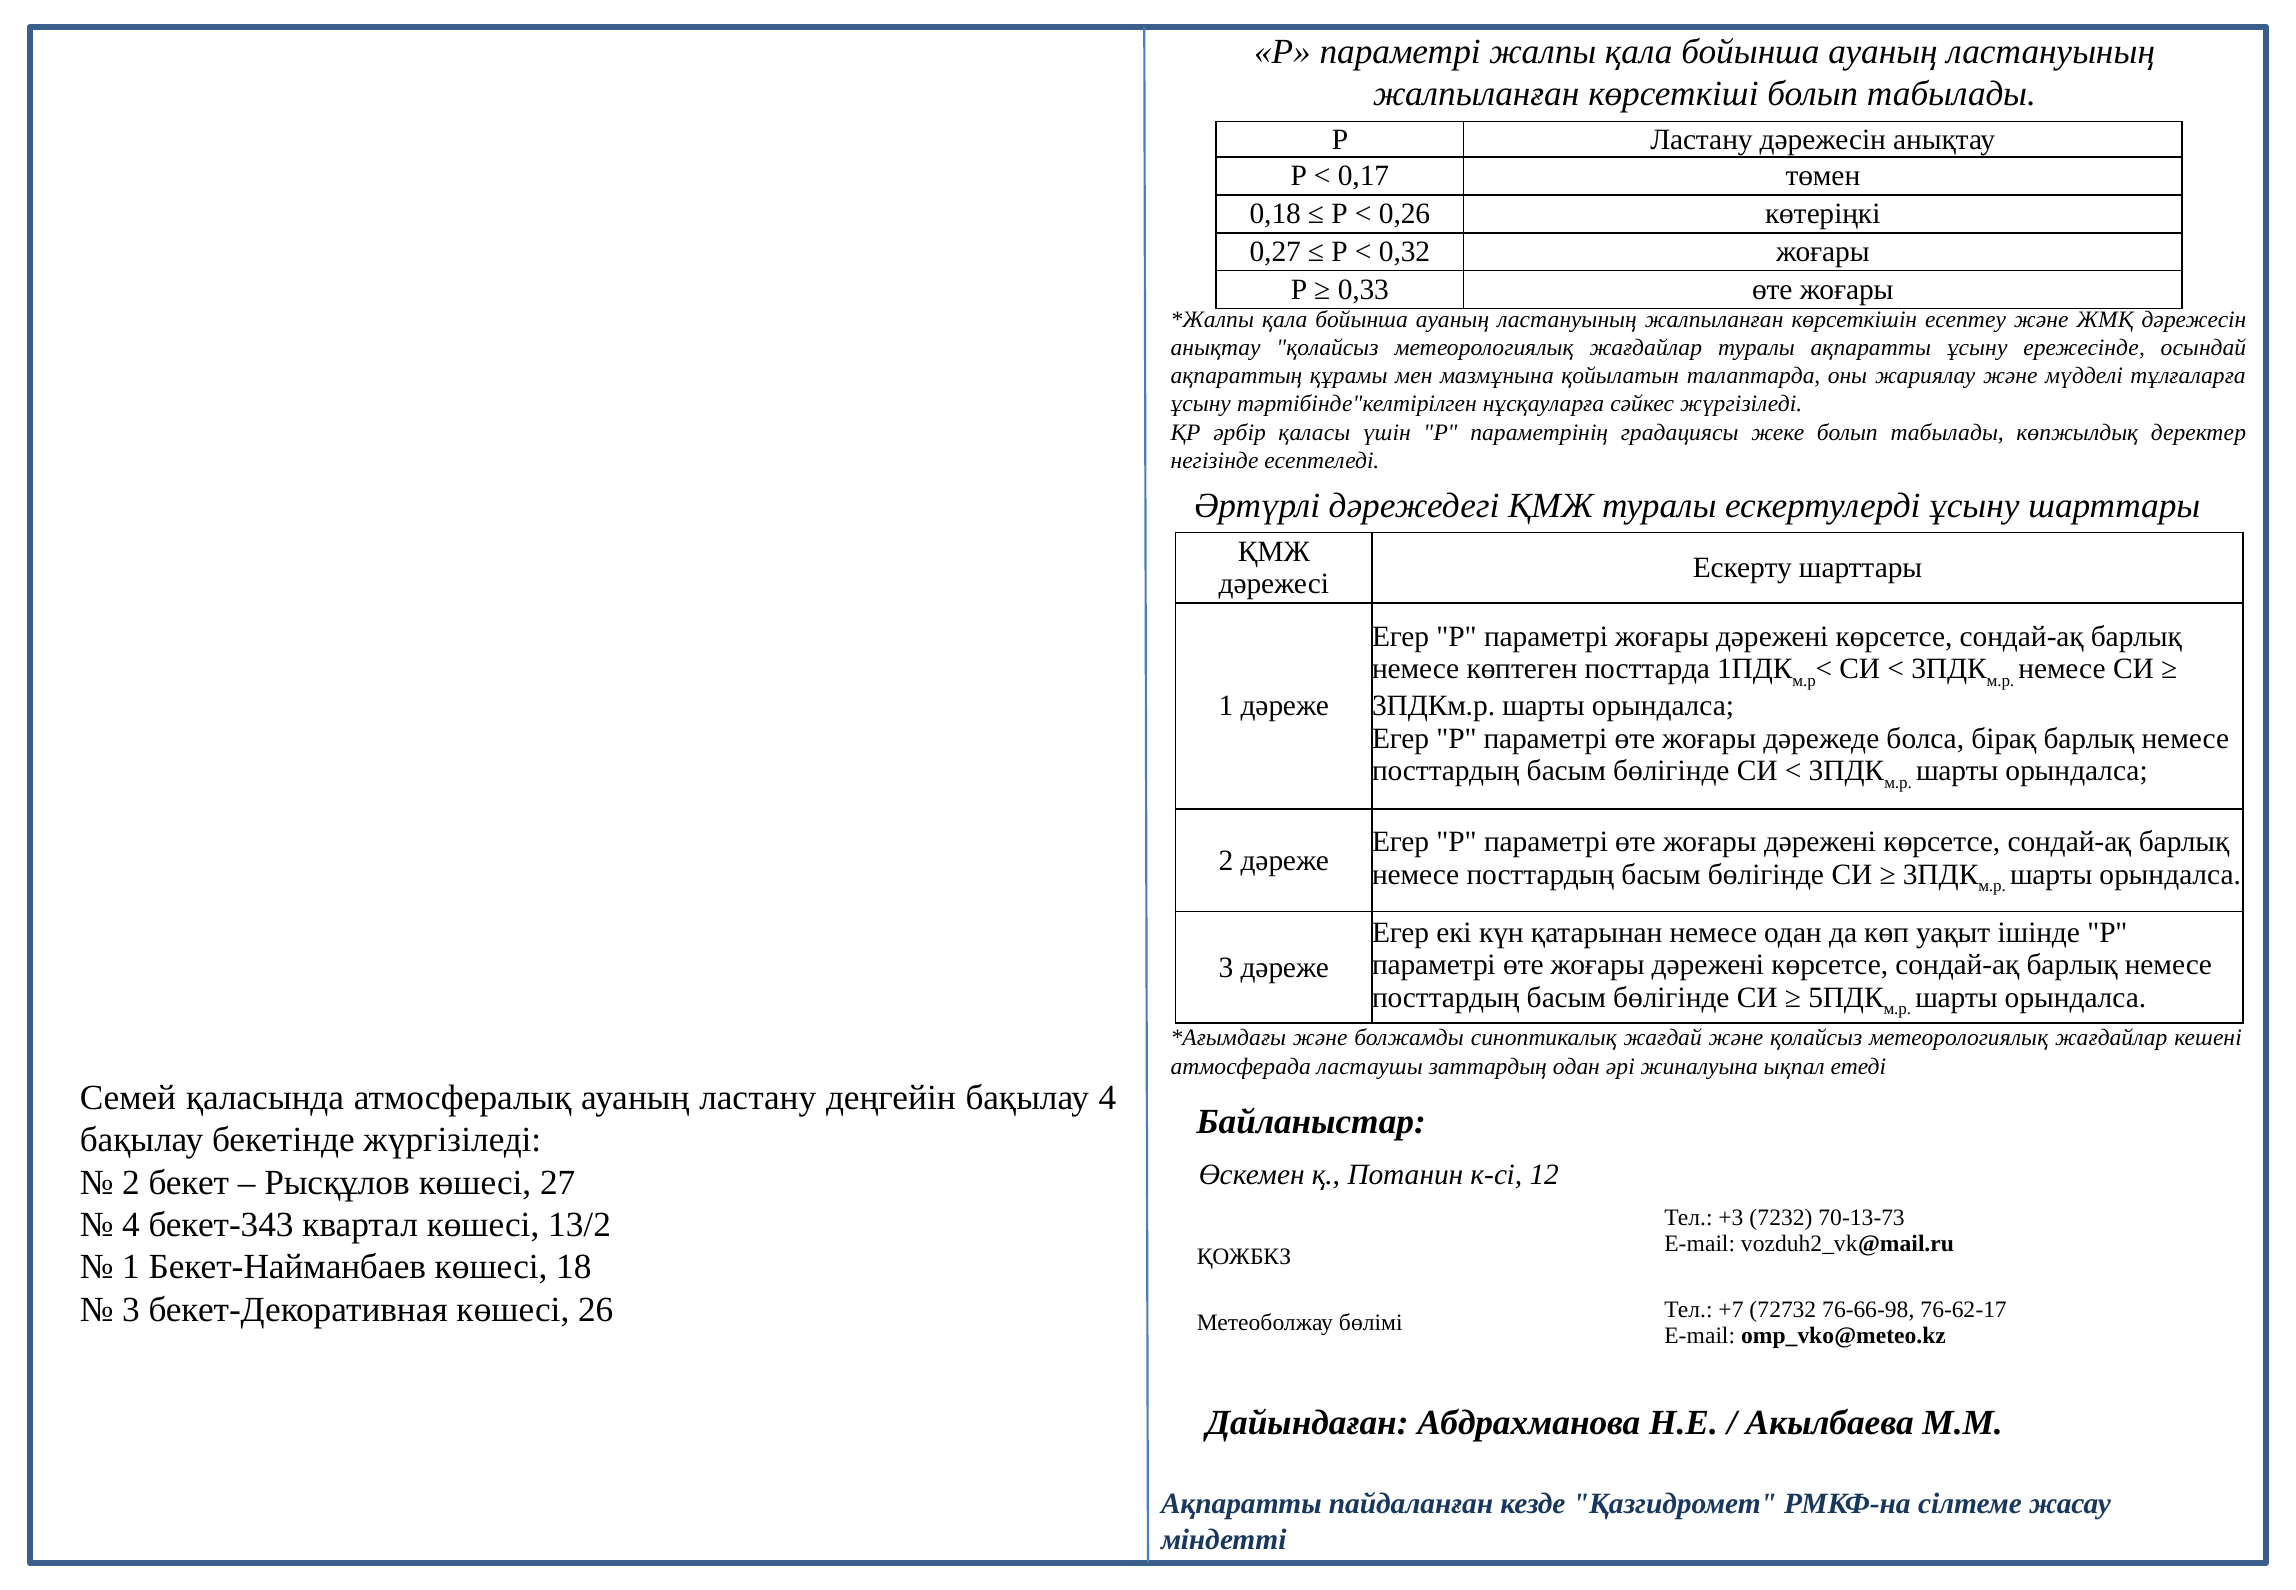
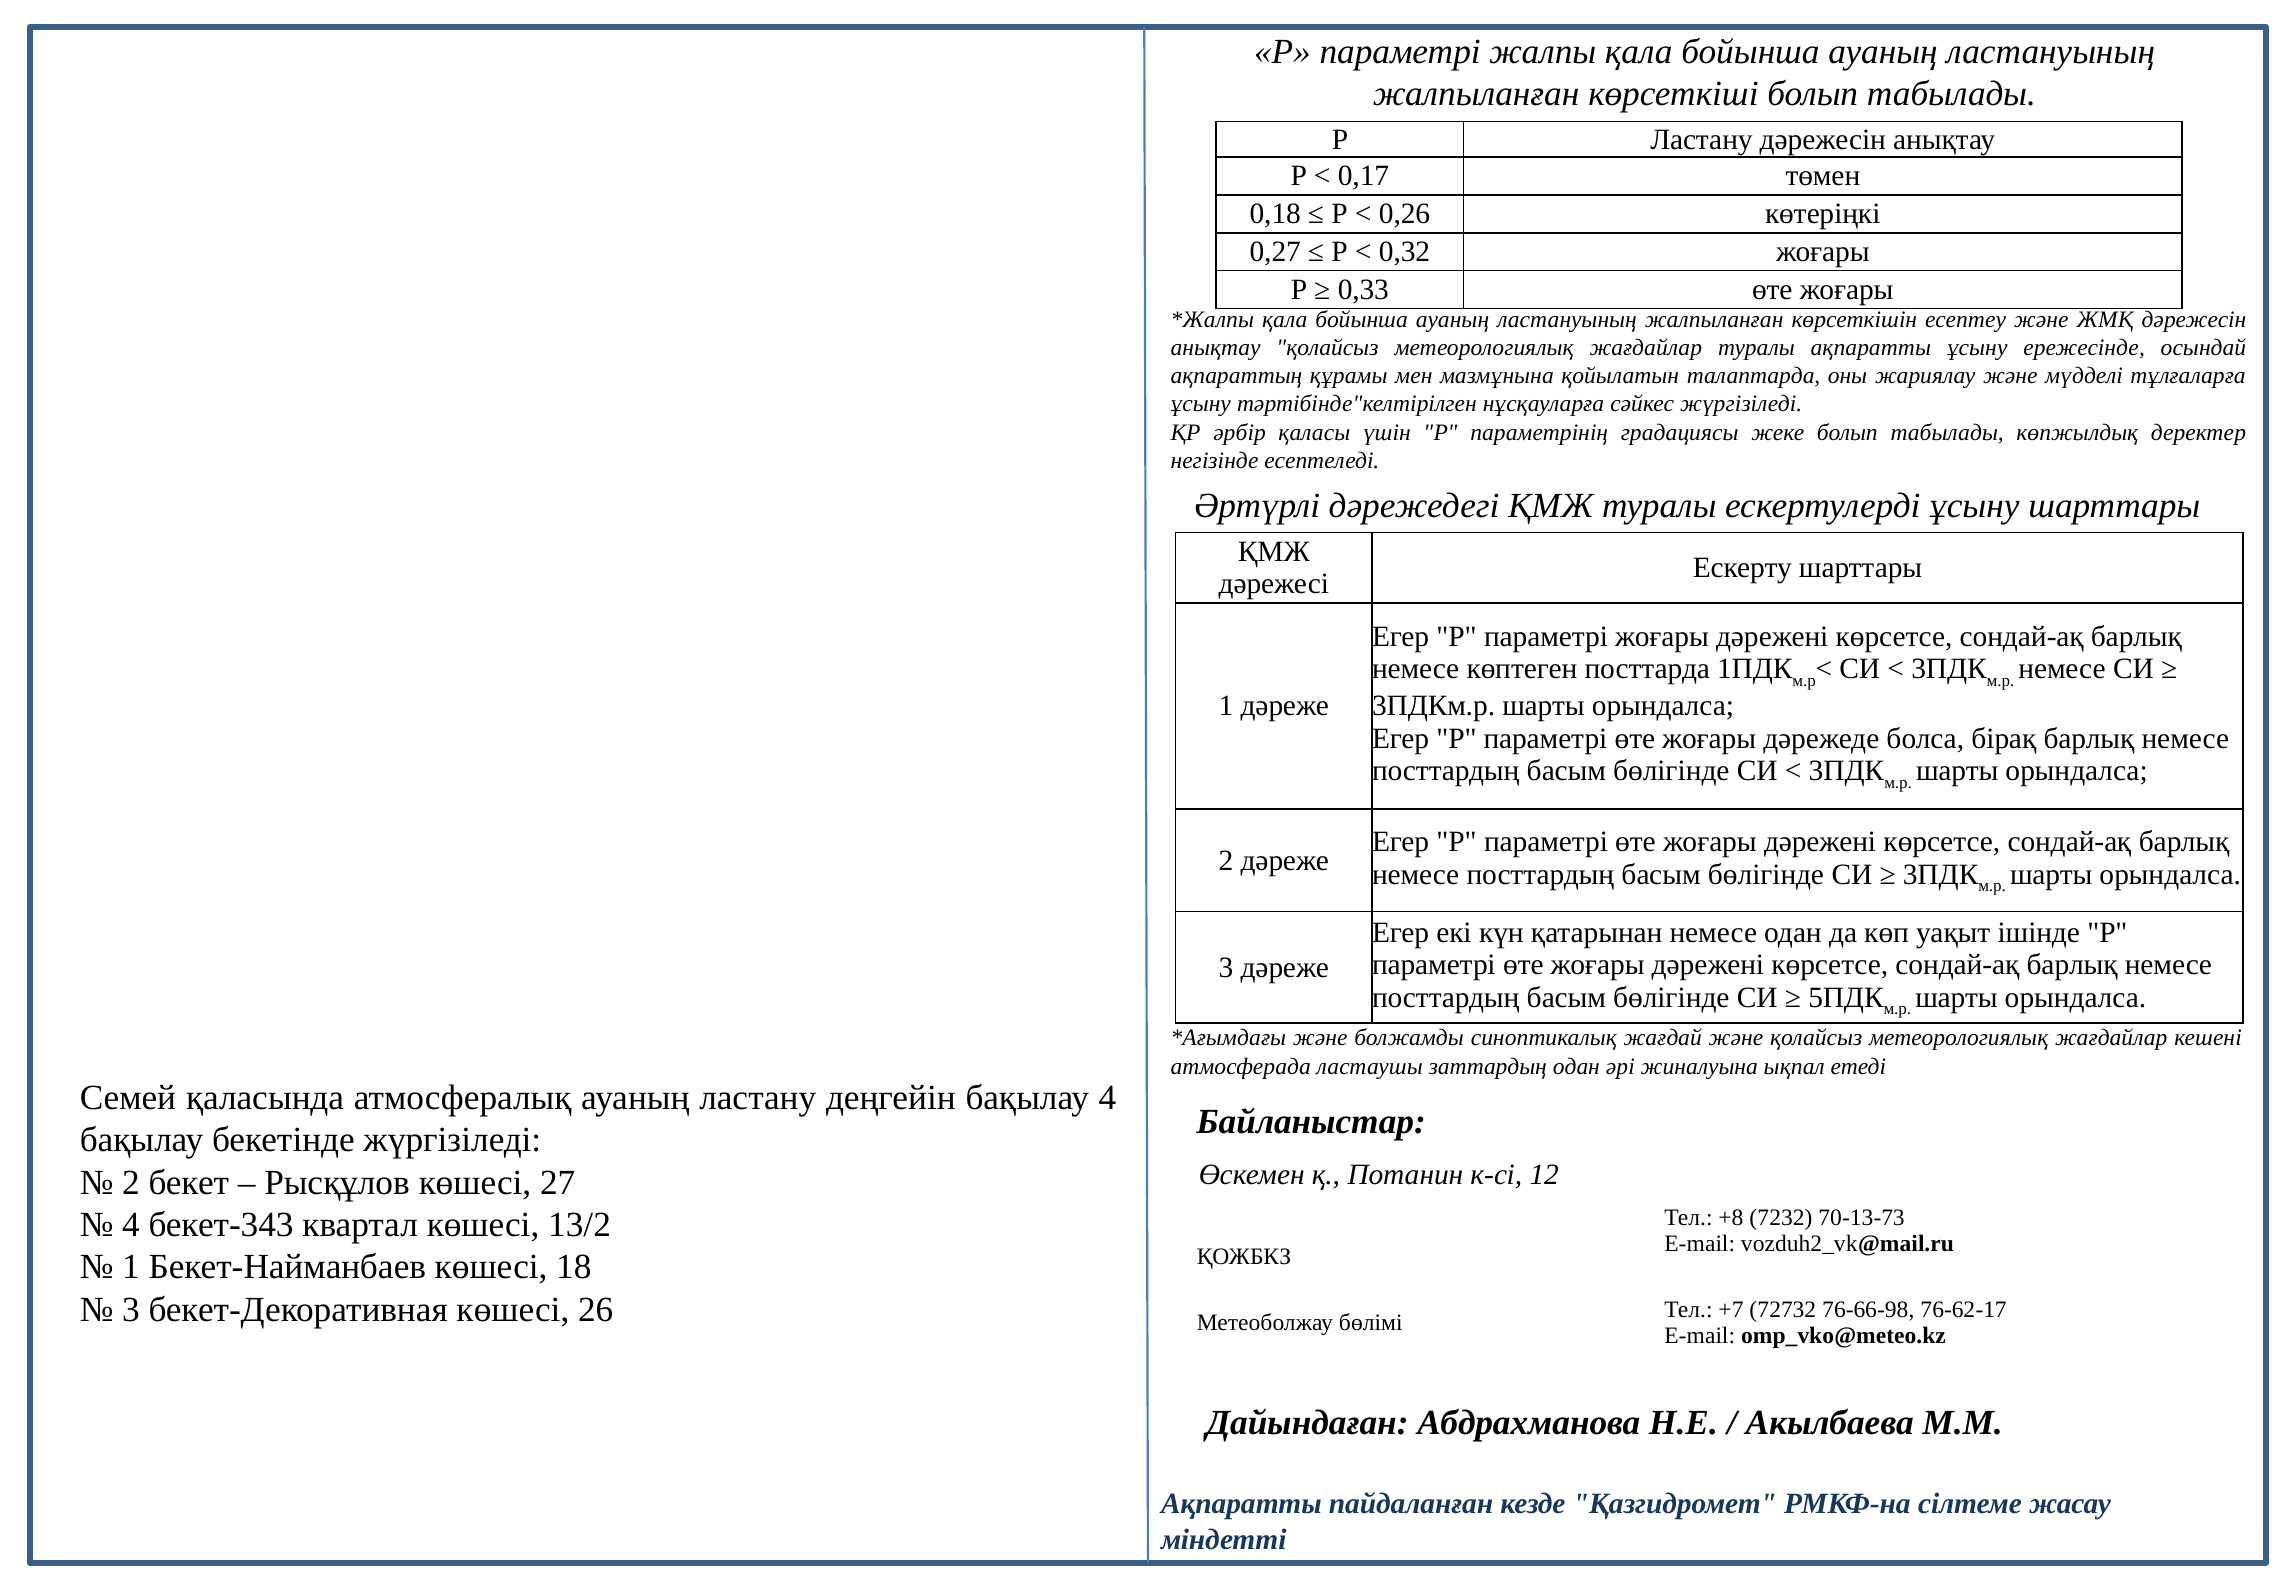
+3: +3 -> +8
